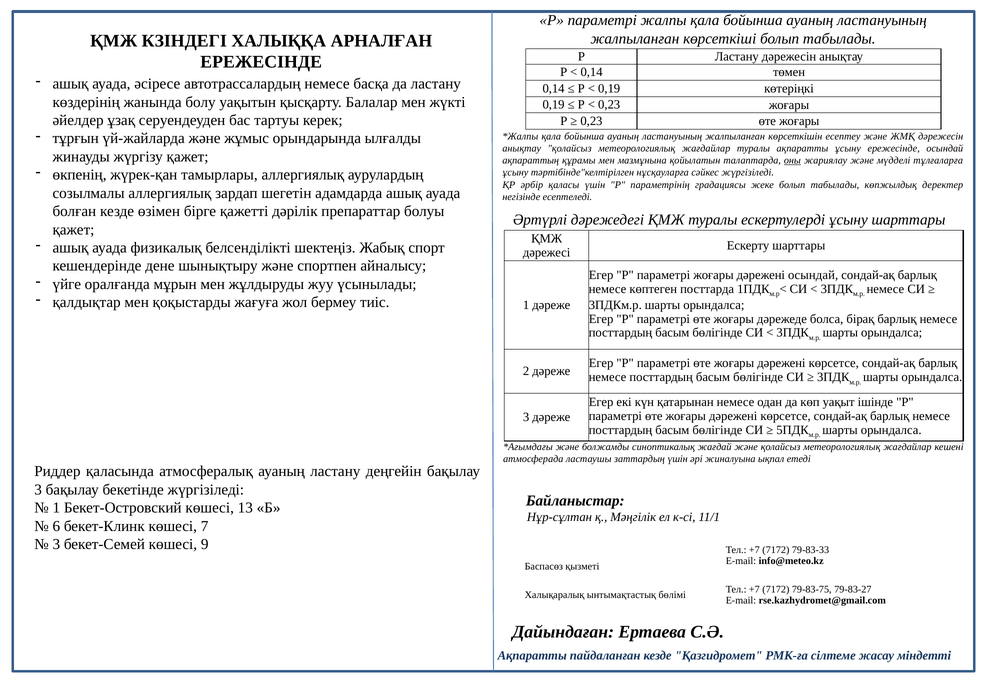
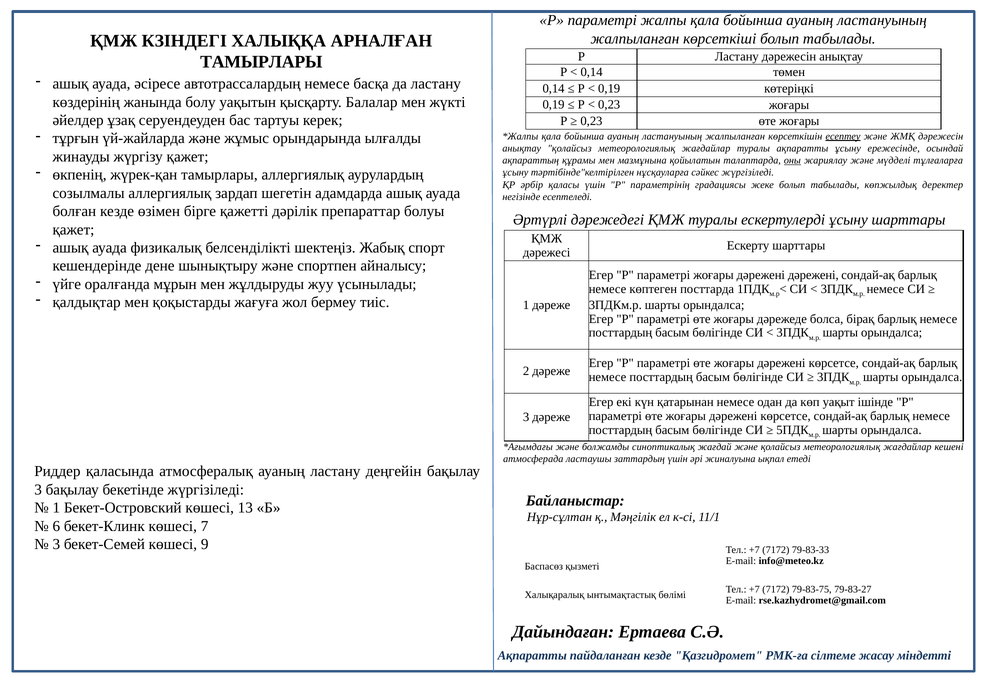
ЕРЕЖЕСІНДЕ at (261, 62): ЕРЕЖЕСІНДЕ -> ТАМЫРЛАРЫ
есептеу underline: none -> present
дәрежені осындай: осындай -> дәрежені
